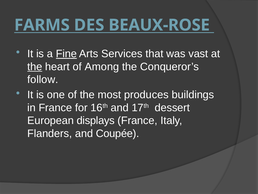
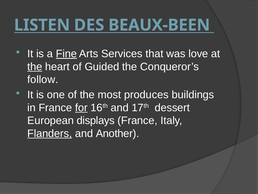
FARMS: FARMS -> LISTEN
BEAUX-ROSE: BEAUX-ROSE -> BEAUX-BEEN
vast: vast -> love
Among: Among -> Guided
for underline: none -> present
Flanders underline: none -> present
Coupée: Coupée -> Another
